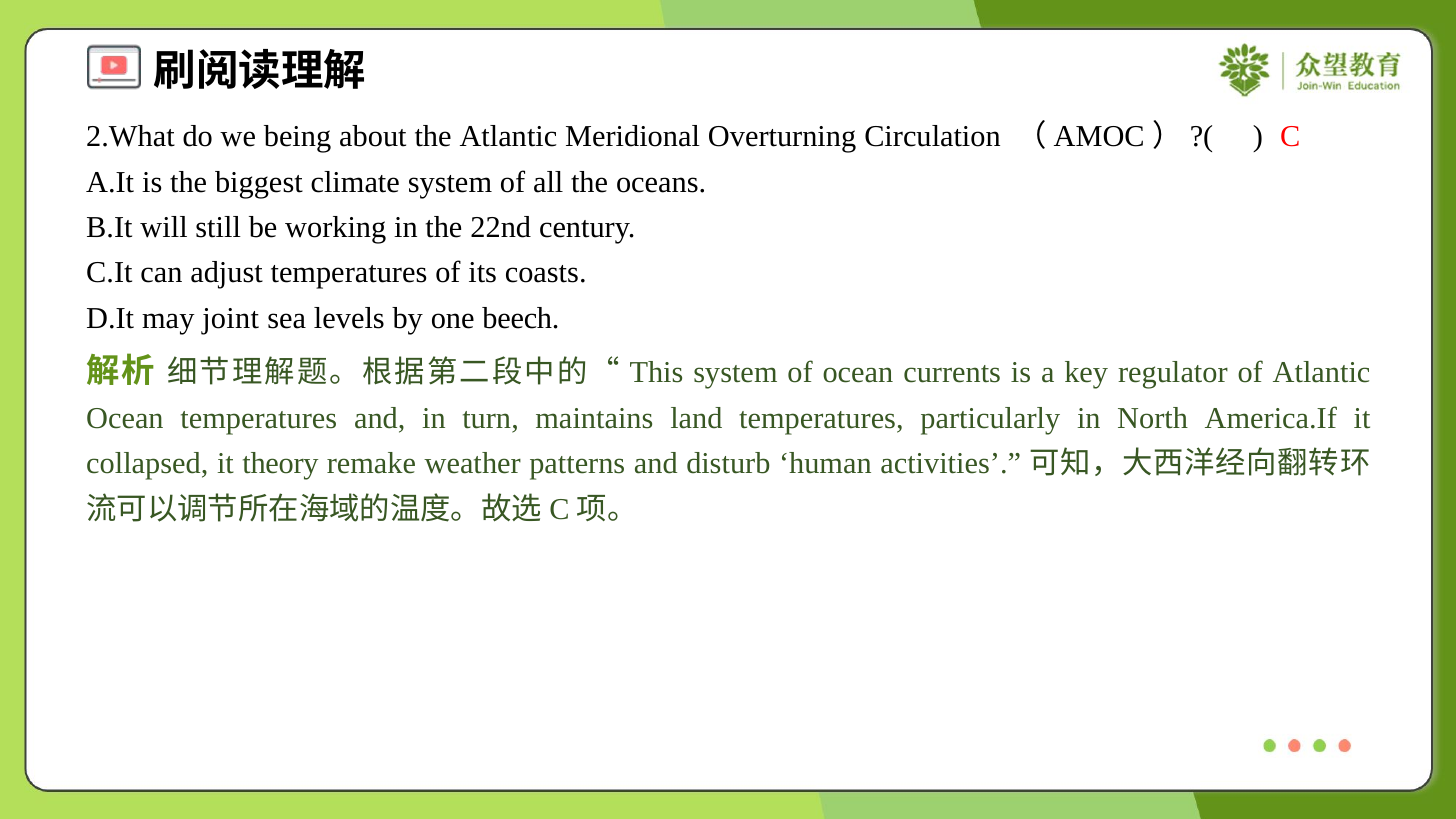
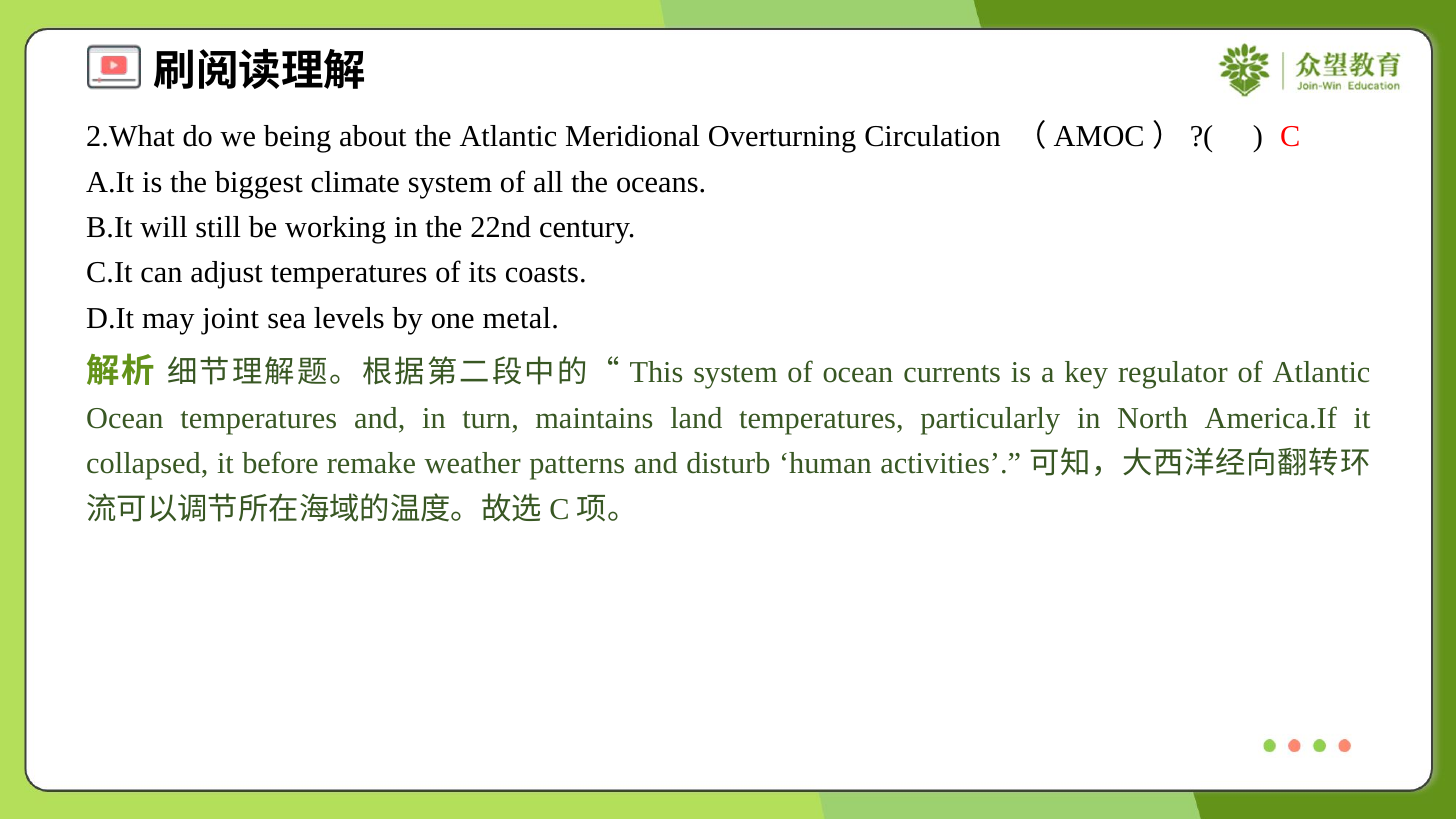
beech: beech -> metal
theory: theory -> before
